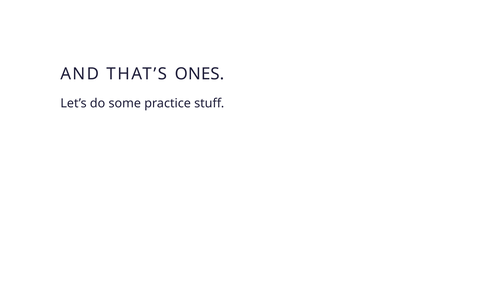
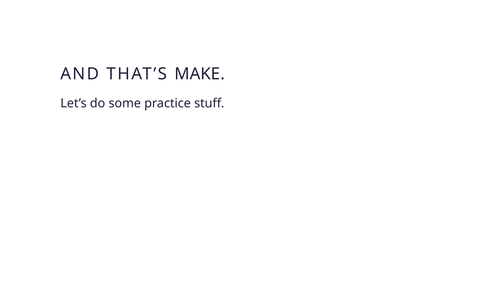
ONES: ONES -> MAKE
